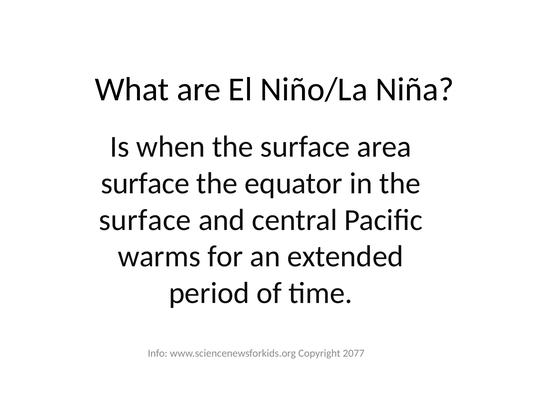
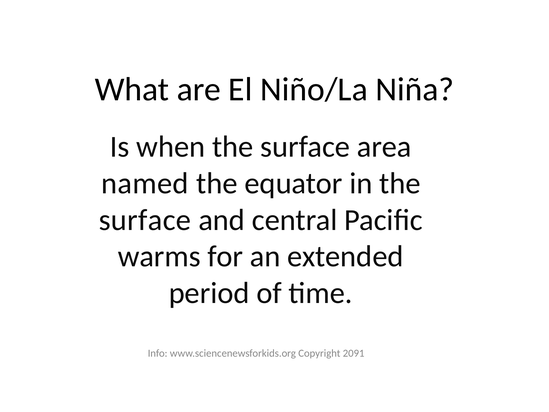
surface at (145, 183): surface -> named
2077: 2077 -> 2091
